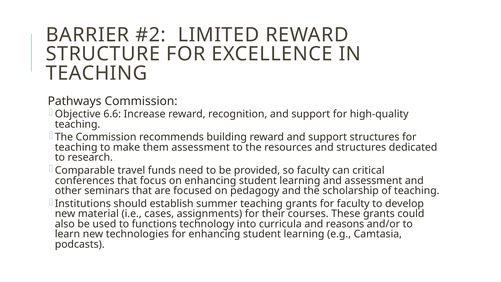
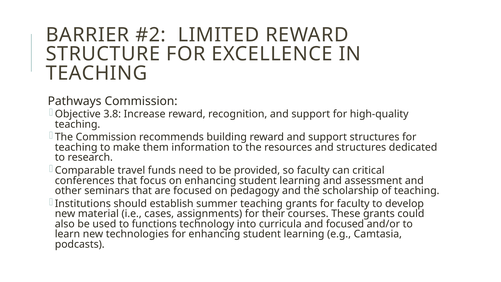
6.6: 6.6 -> 3.8
them assessment: assessment -> information
and reasons: reasons -> focused
